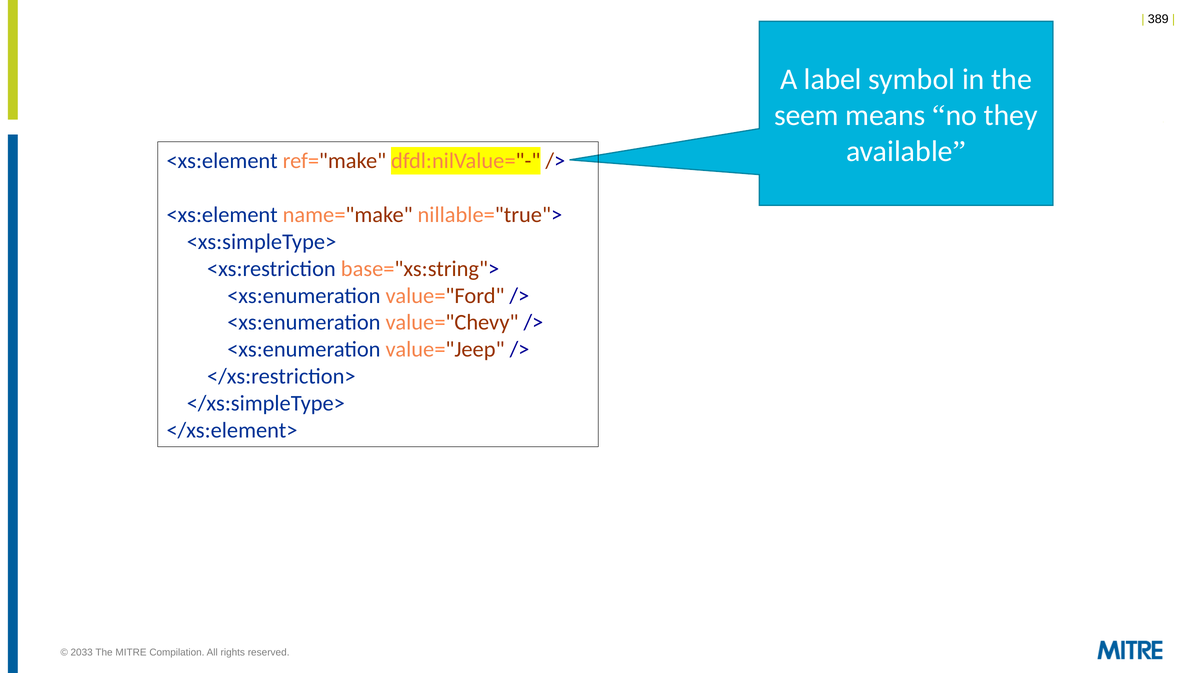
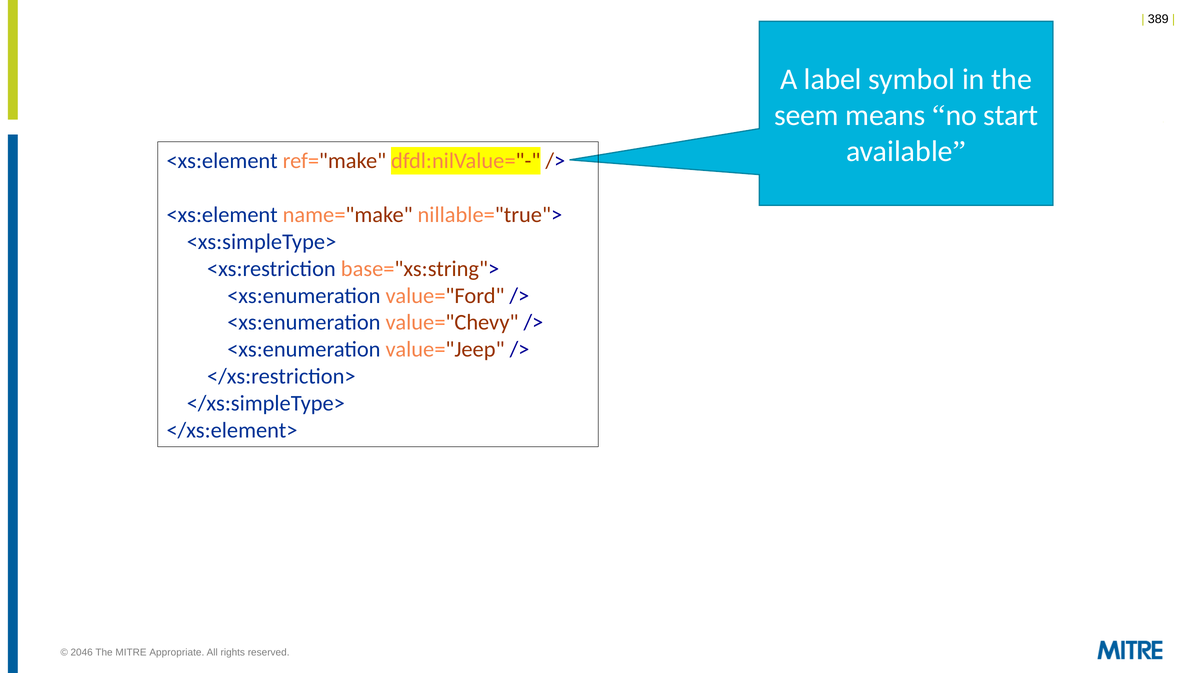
they: they -> start
2033: 2033 -> 2046
Compilation: Compilation -> Appropriate
